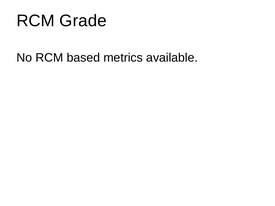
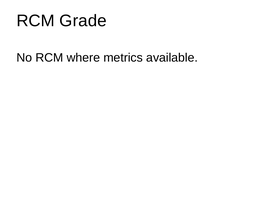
based: based -> where
